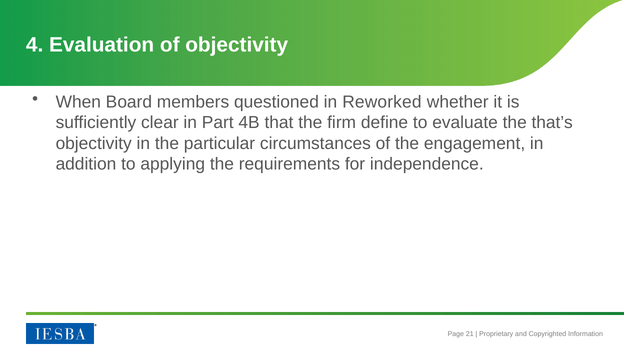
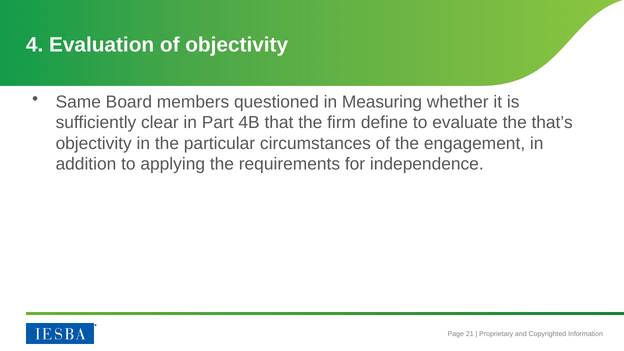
When: When -> Same
Reworked: Reworked -> Measuring
